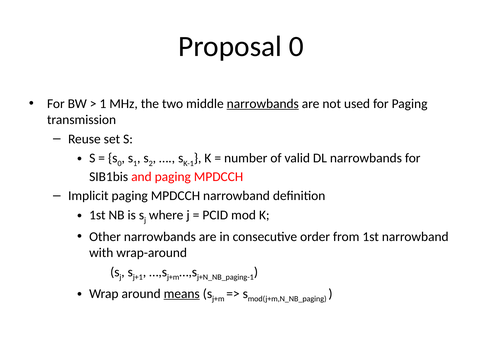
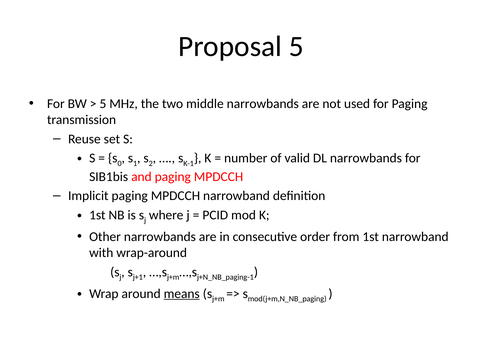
Proposal 0: 0 -> 5
1 at (103, 104): 1 -> 5
narrowbands at (263, 104) underline: present -> none
